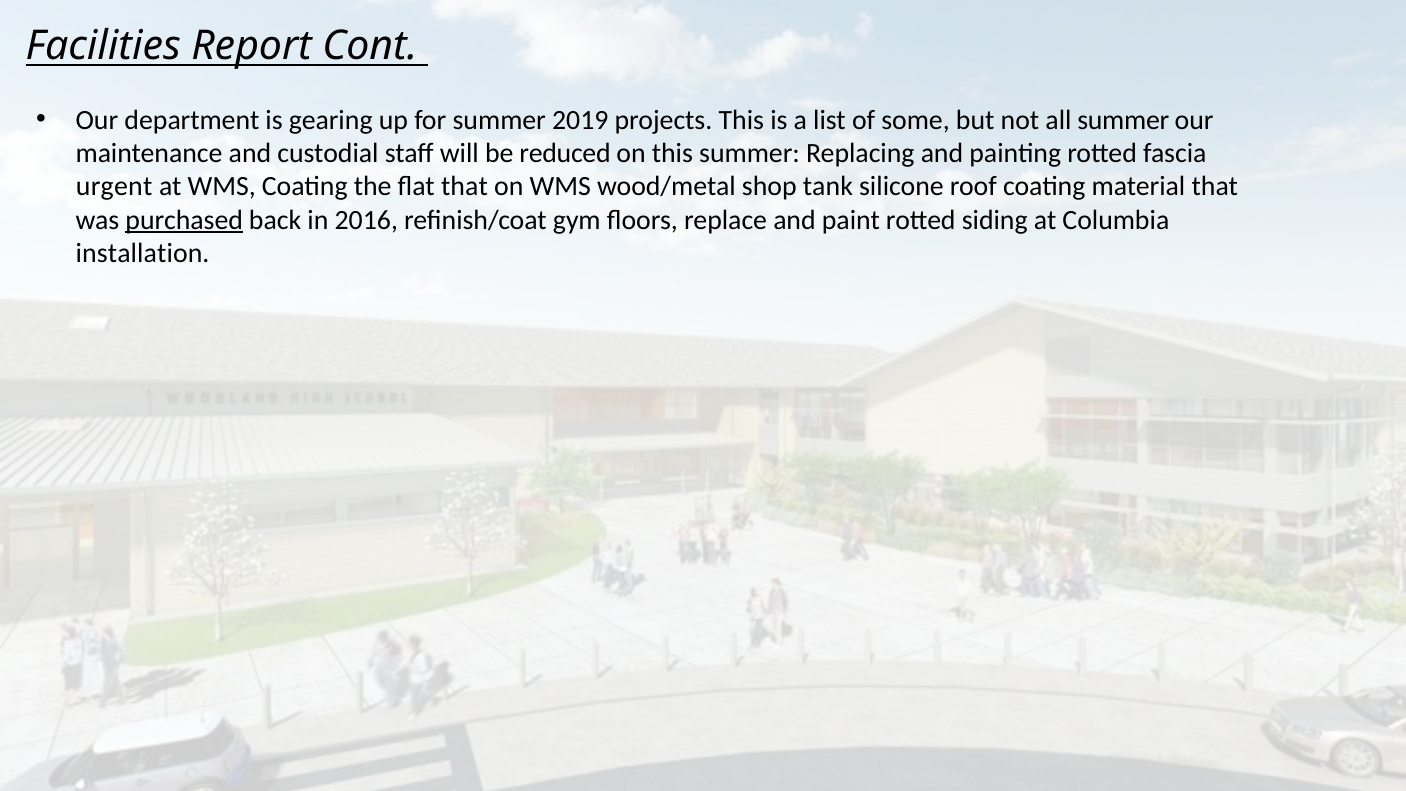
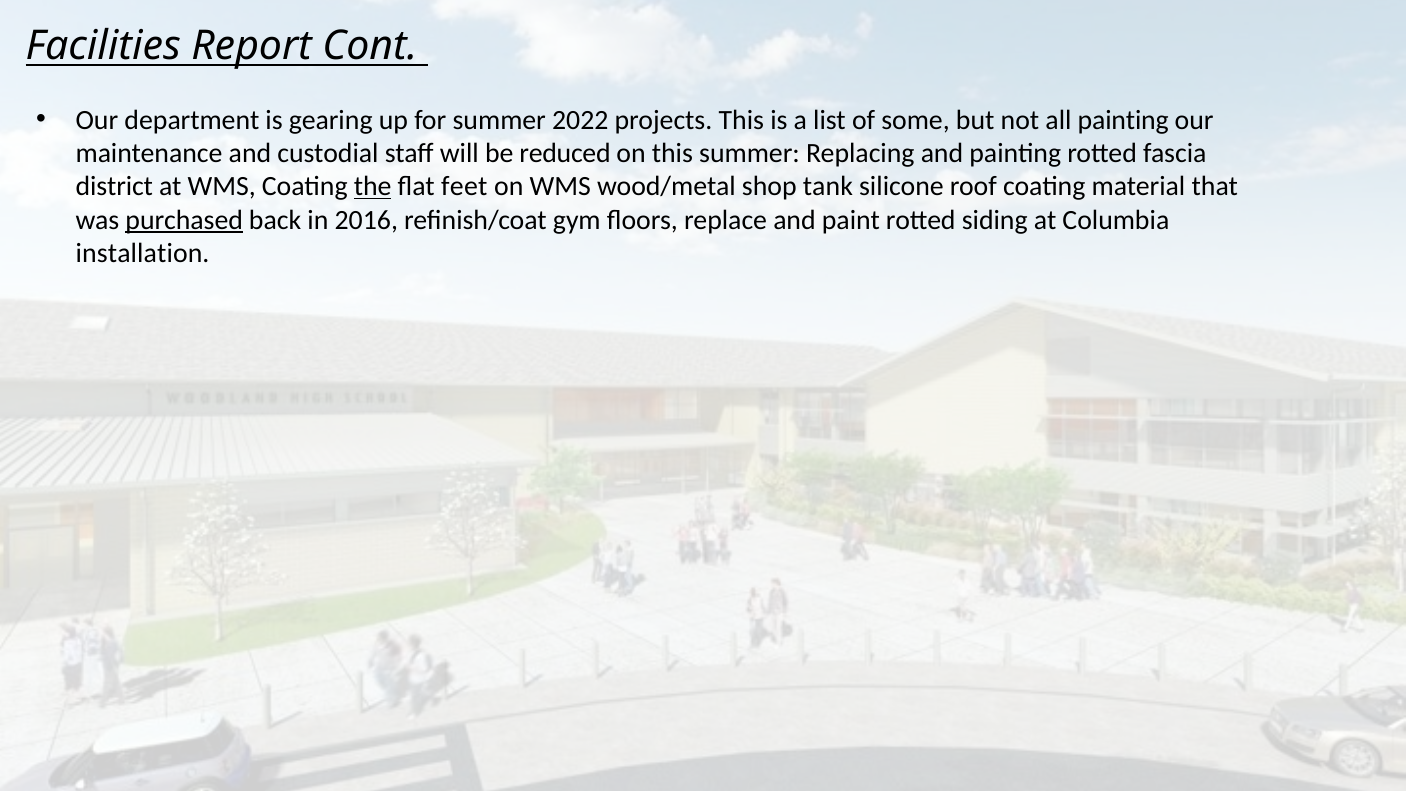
2019: 2019 -> 2022
all summer: summer -> painting
urgent: urgent -> district
the underline: none -> present
flat that: that -> feet
